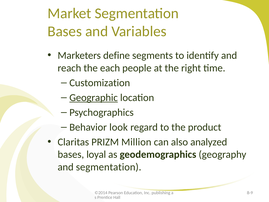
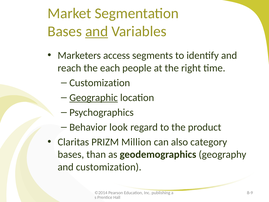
and at (97, 31) underline: none -> present
define: define -> access
analyzed: analyzed -> category
loyal: loyal -> than
and segmentation: segmentation -> customization
